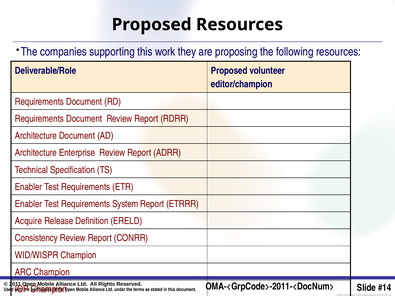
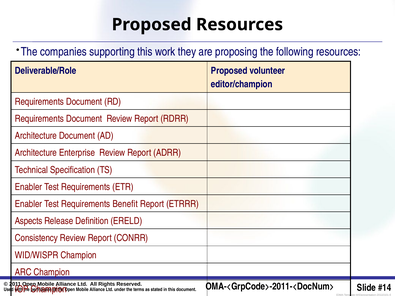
System: System -> Benefit
Acquire: Acquire -> Aspects
